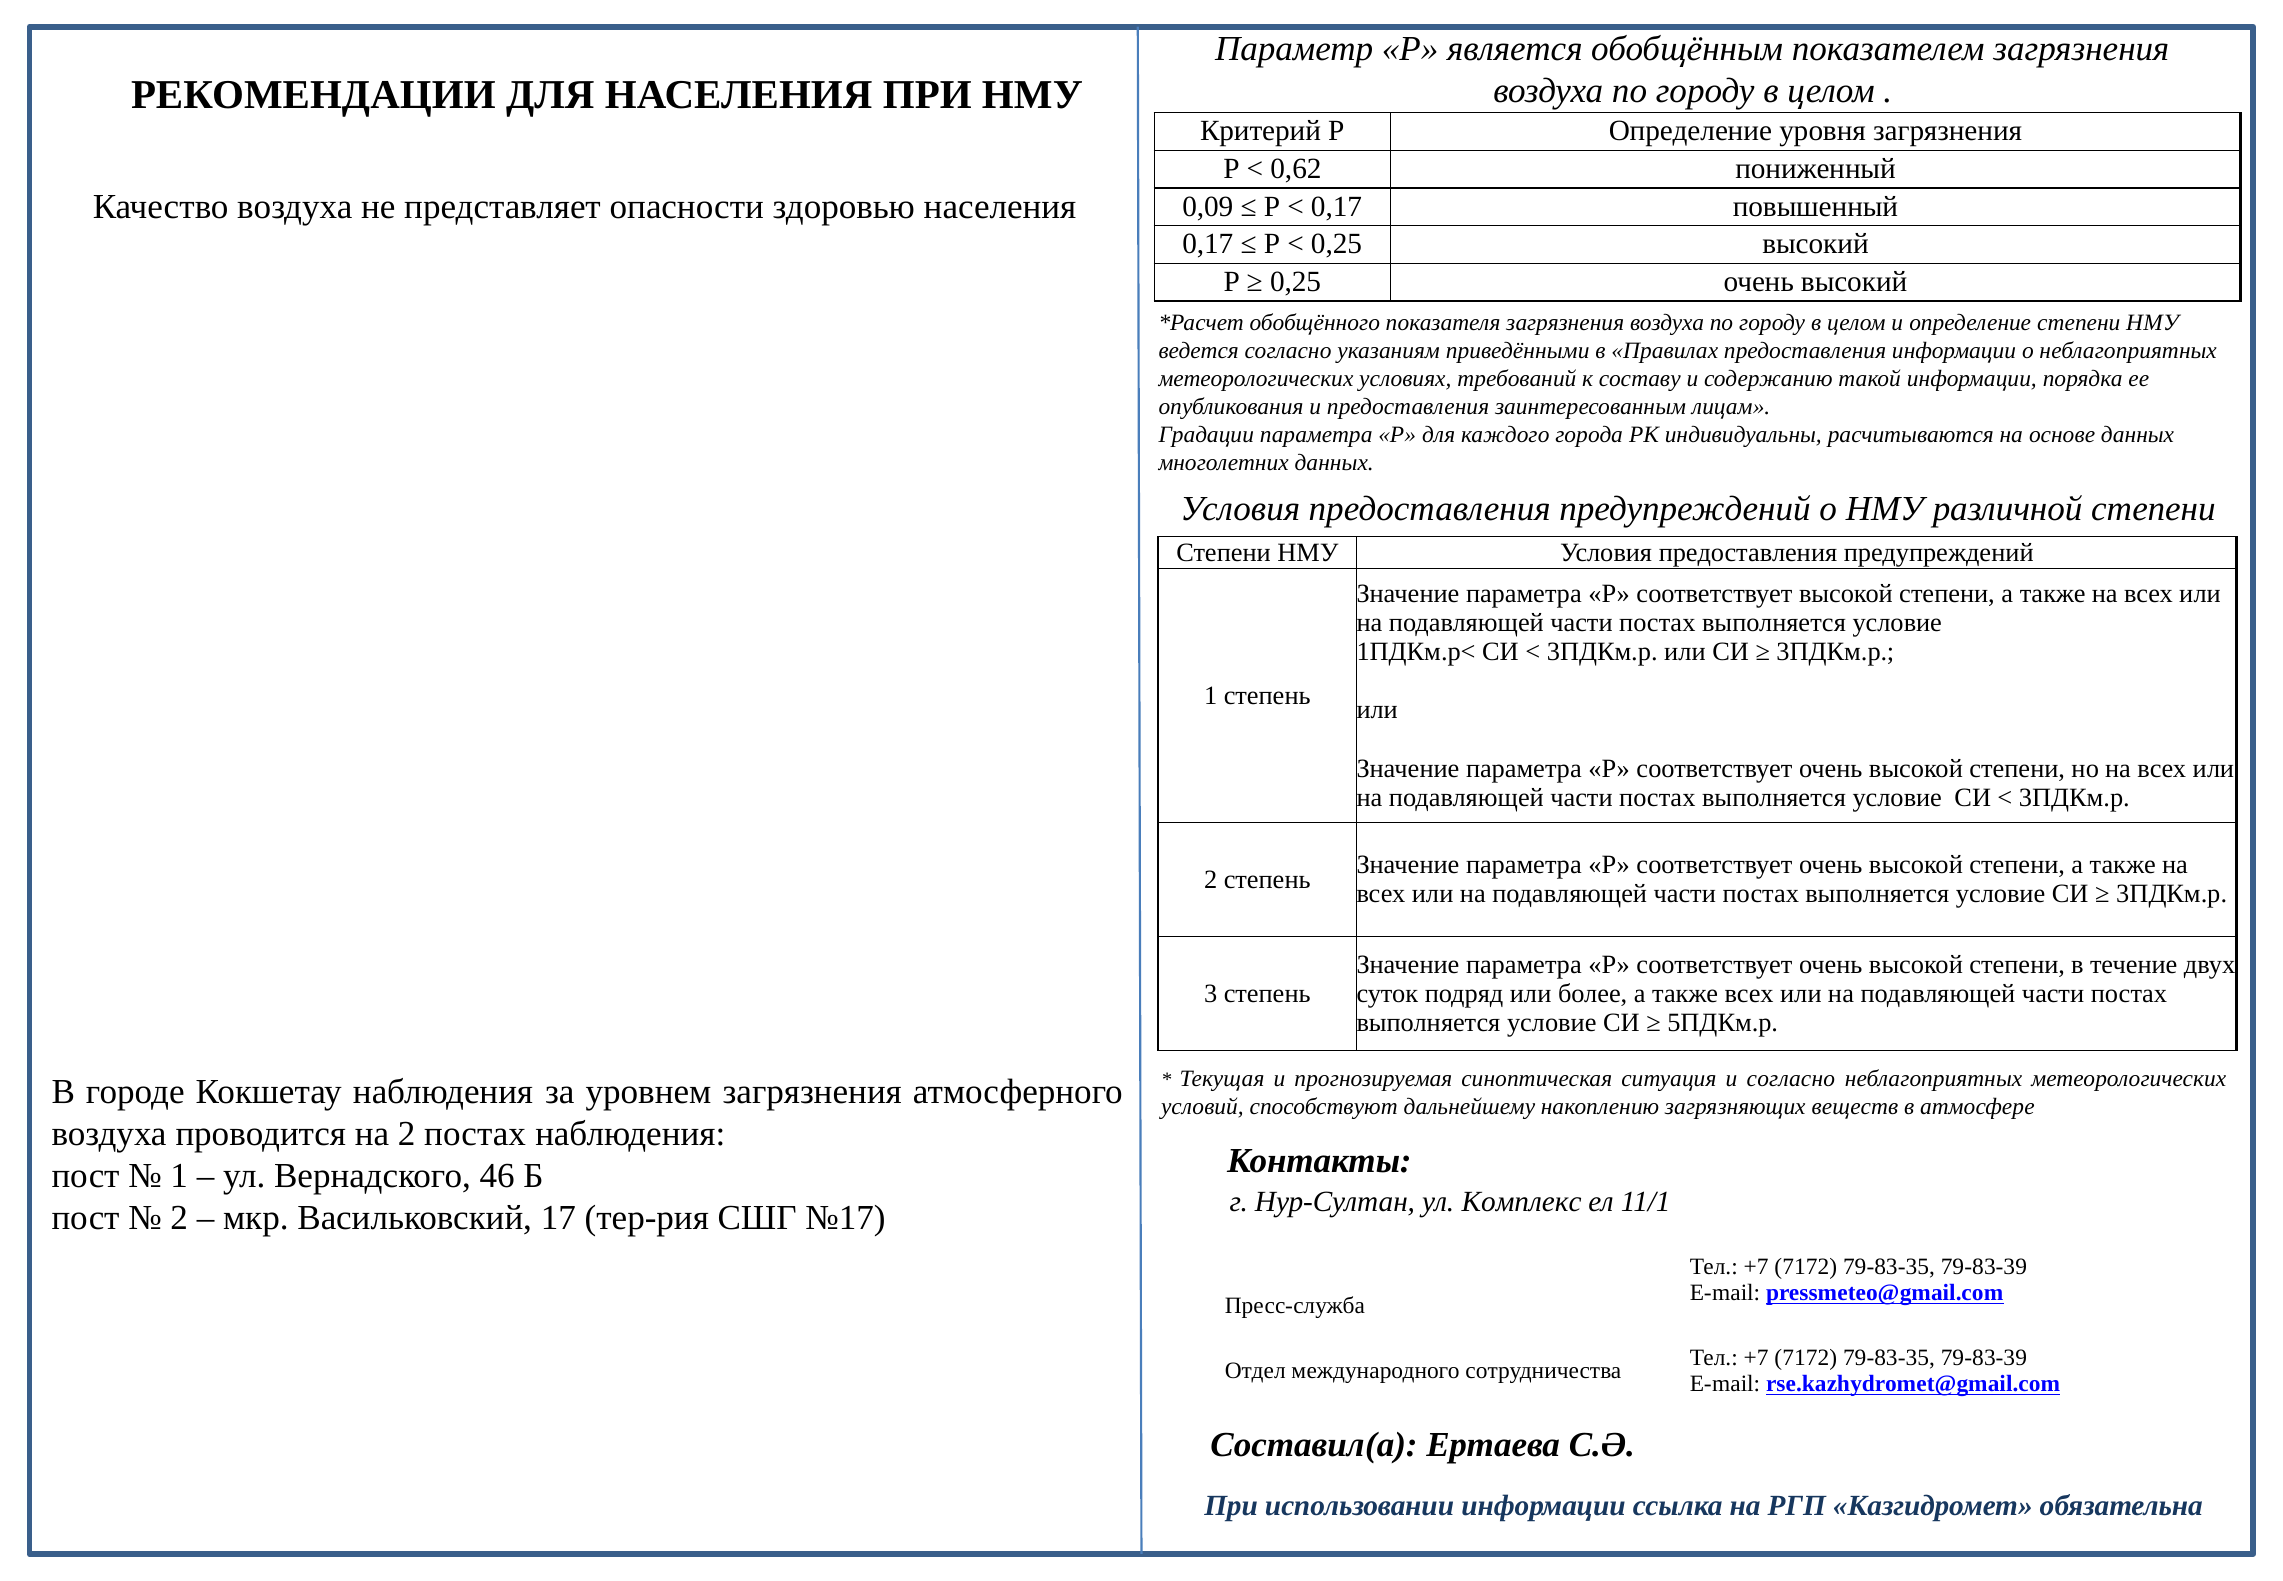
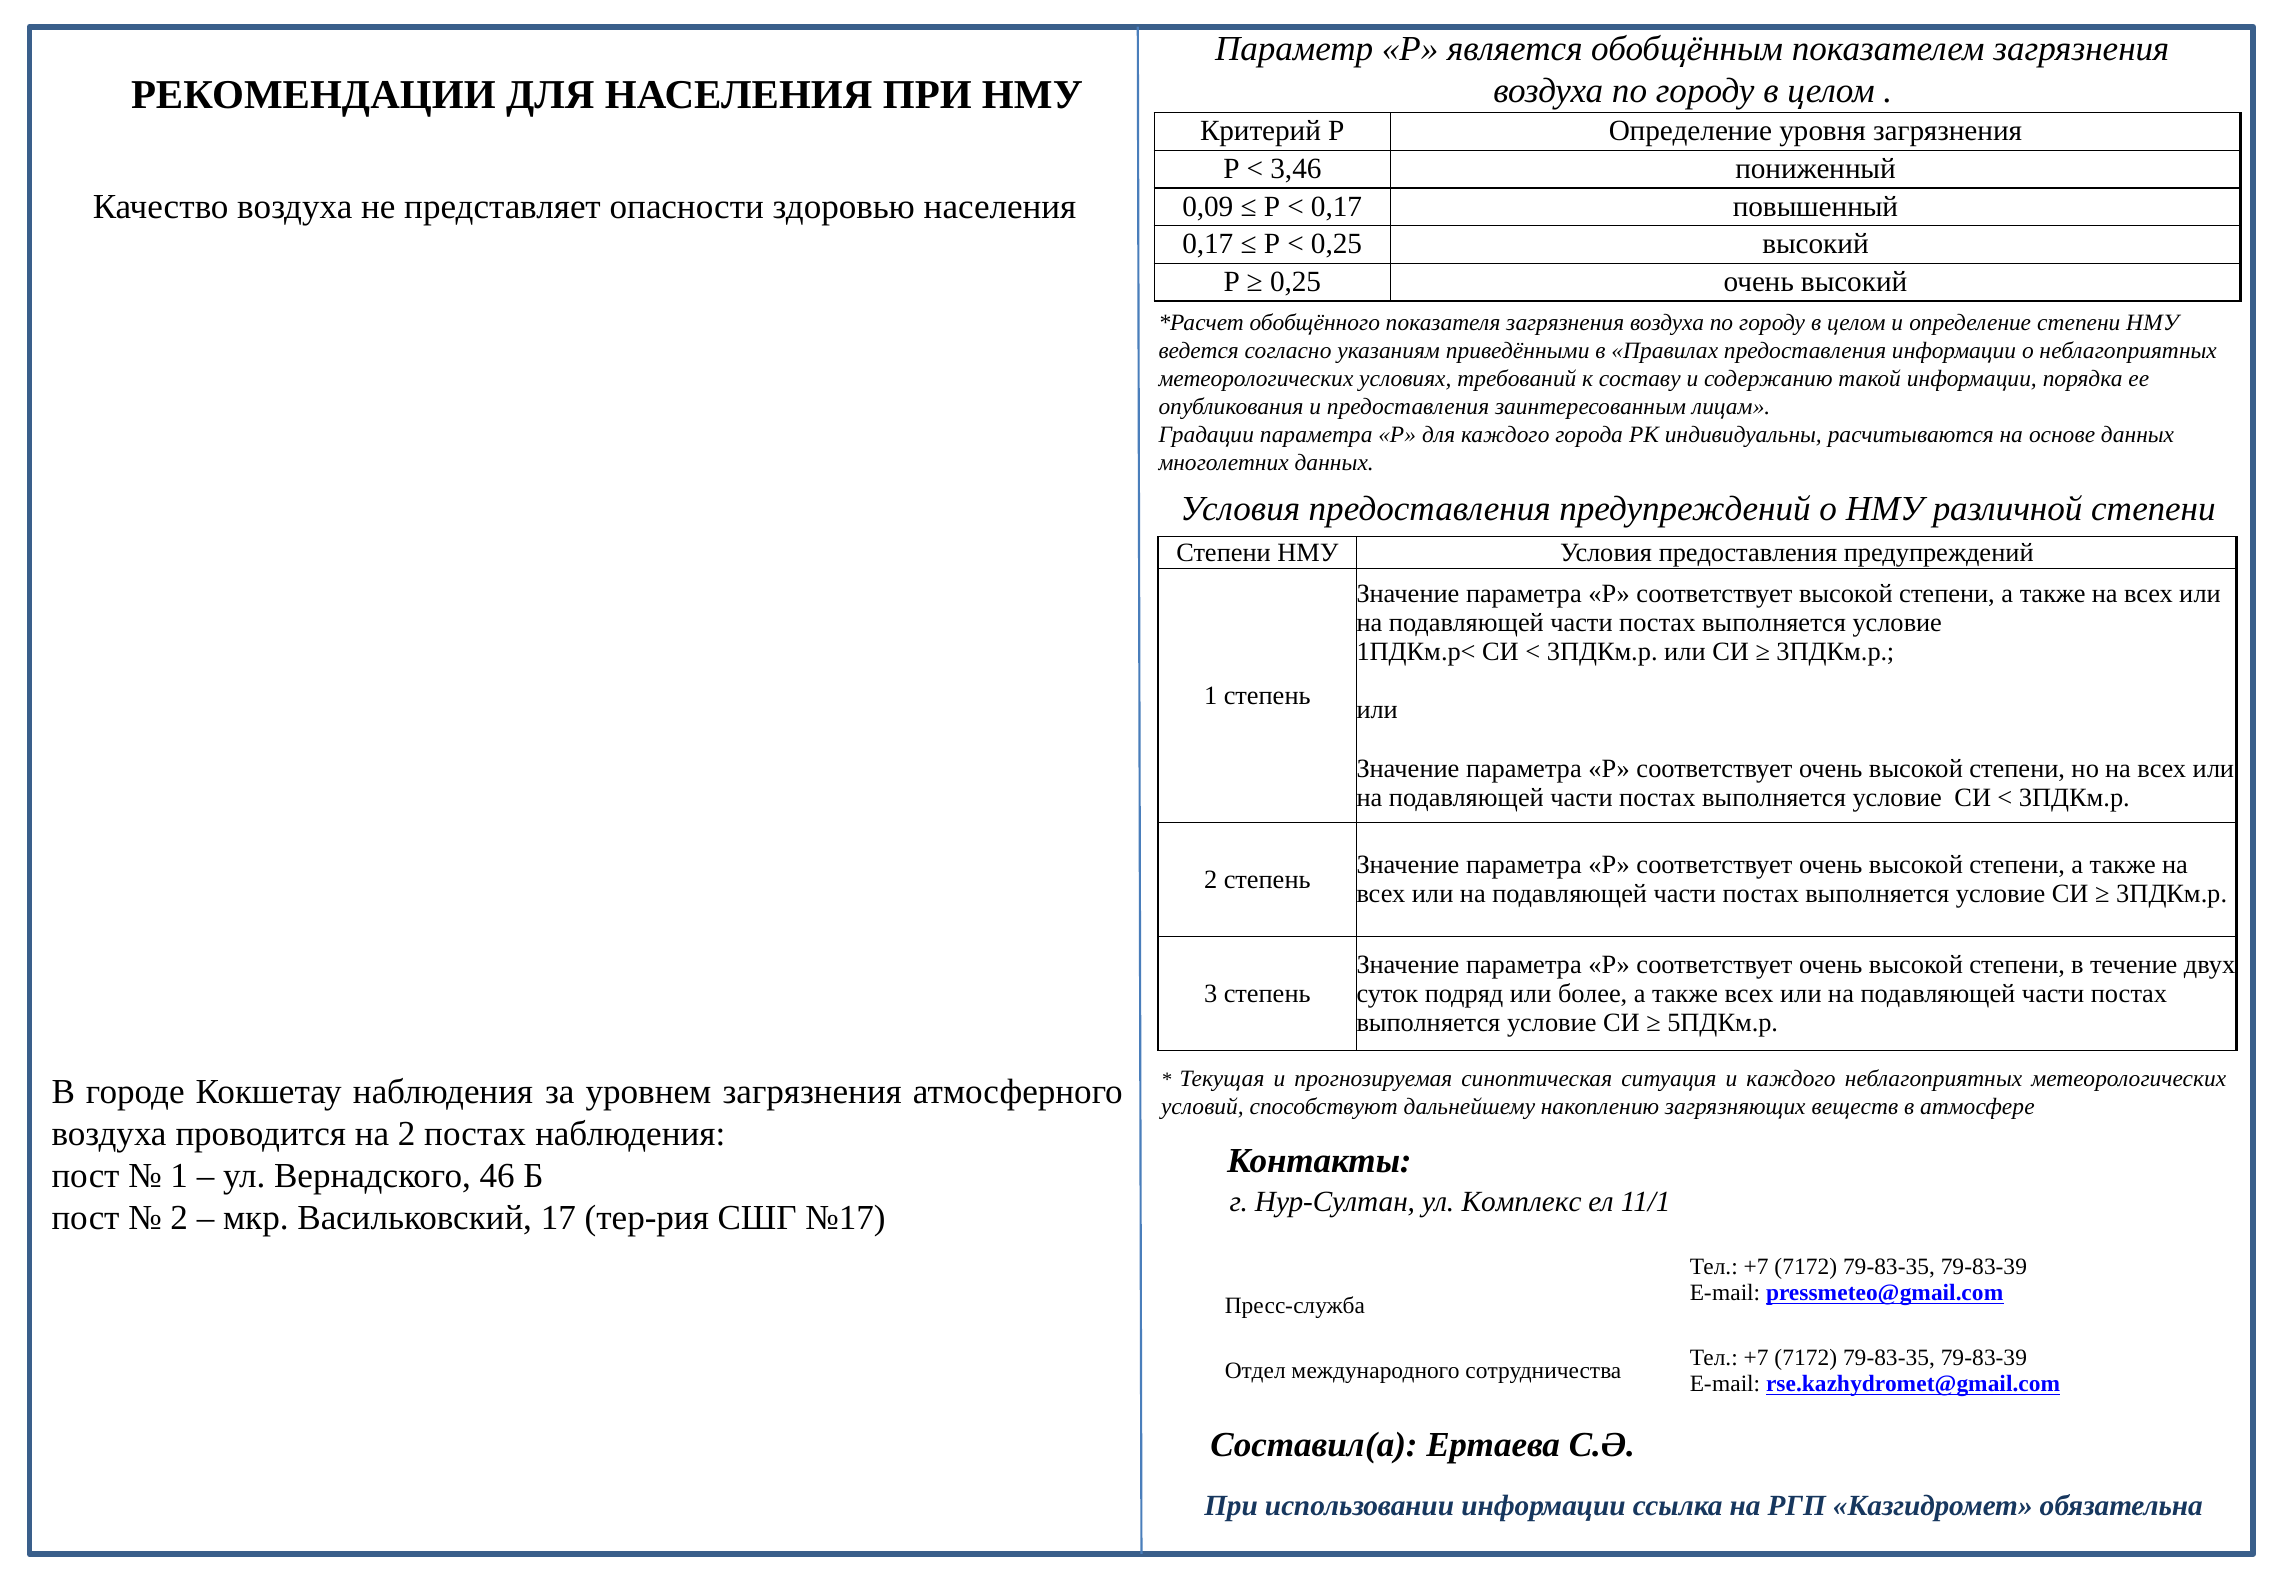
0,62: 0,62 -> 3,46
и согласно: согласно -> каждого
